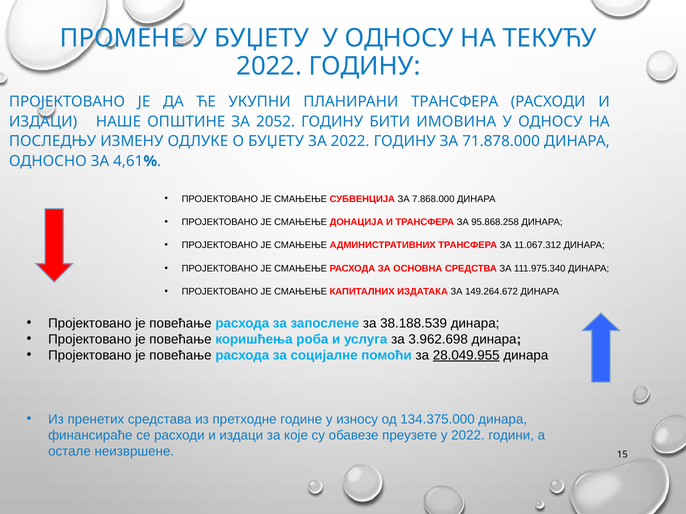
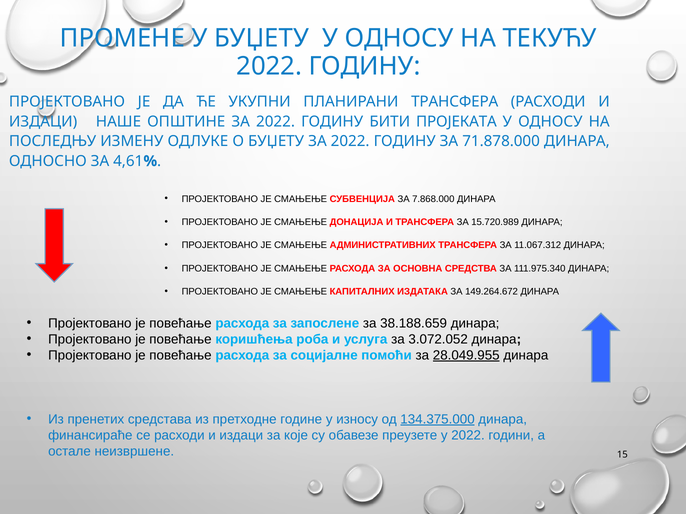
ОПШТИНЕ ЗА 2052: 2052 -> 2022
ИМОВИНА: ИМОВИНА -> ПРОЈЕКАТА
95.868.258: 95.868.258 -> 15.720.989
38.188.539: 38.188.539 -> 38.188.659
3.962.698: 3.962.698 -> 3.072.052
134.375.000 underline: none -> present
